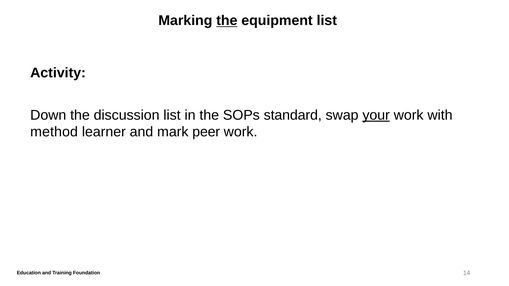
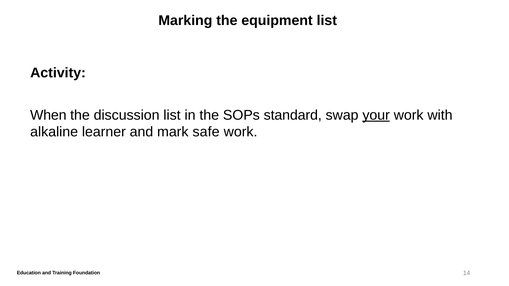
the at (227, 21) underline: present -> none
Down: Down -> When
method: method -> alkaline
peer: peer -> safe
